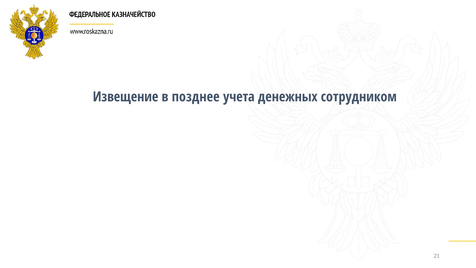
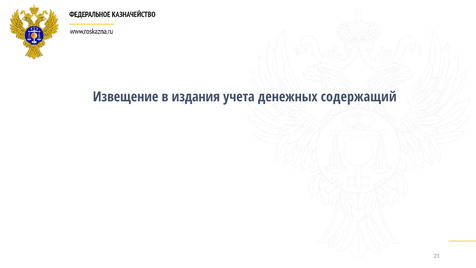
позднее: позднее -> издания
сотрудником: сотрудником -> содержащий
